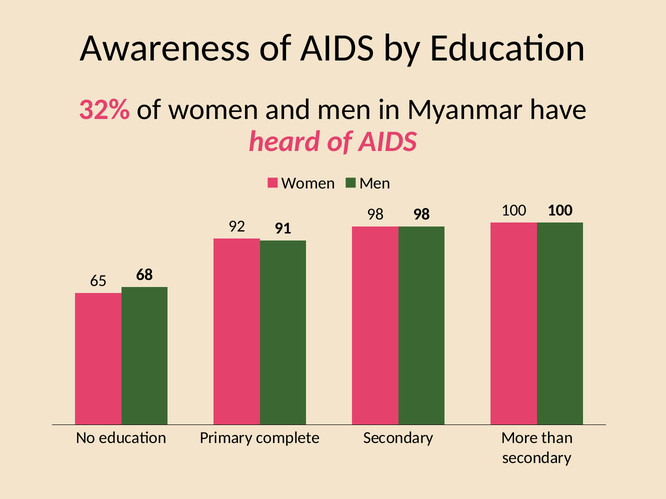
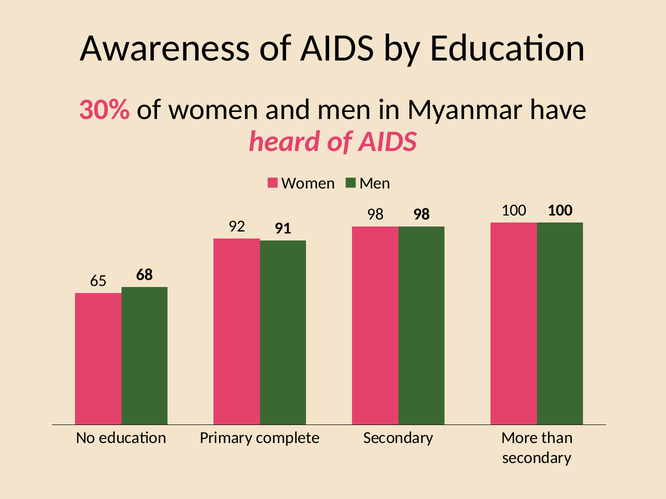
32%: 32% -> 30%
